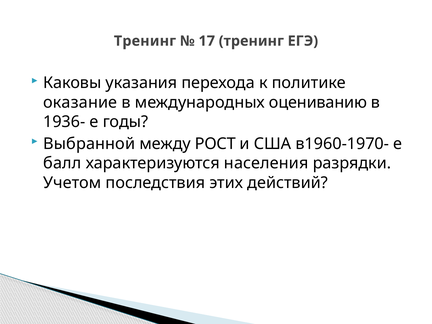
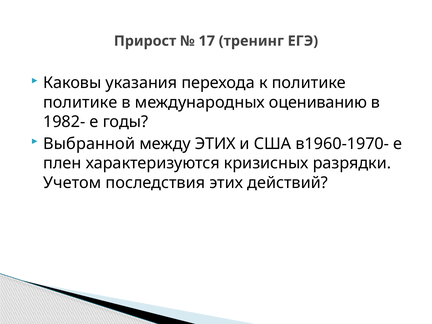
Тренинг at (145, 41): Тренинг -> Прирост
оказание at (80, 102): оказание -> политике
1936-: 1936- -> 1982-
между РОСТ: РОСТ -> ЭТИХ
балл: балл -> плен
населения: населения -> кризисных
